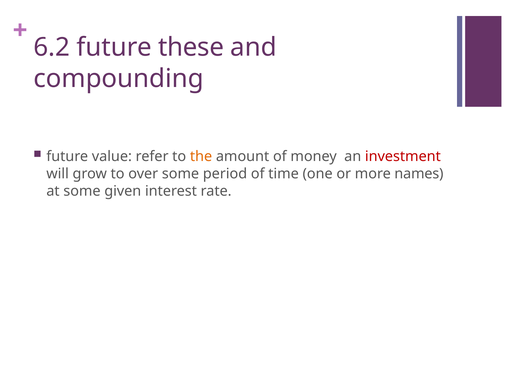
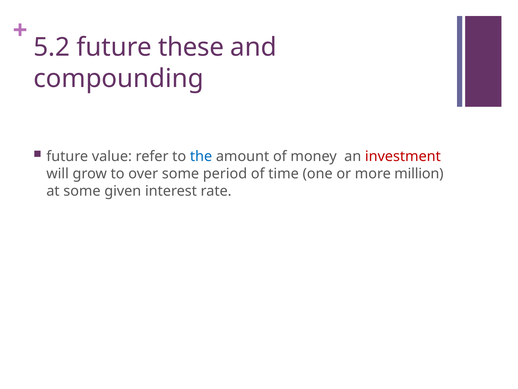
6.2: 6.2 -> 5.2
the colour: orange -> blue
names: names -> million
